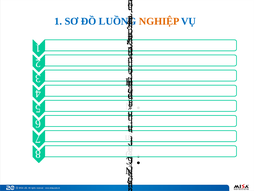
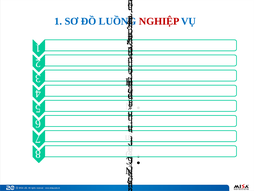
NGHIỆP colour: orange -> red
